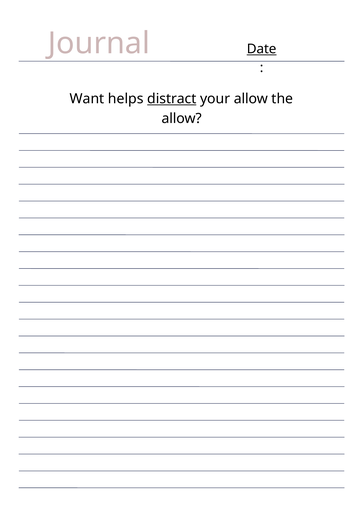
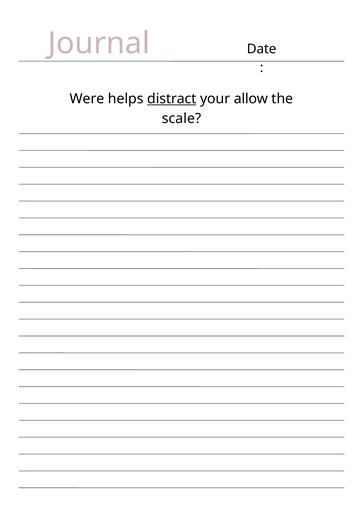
Date underline: present -> none
Want: Want -> Were
allow at (182, 118): allow -> scale
